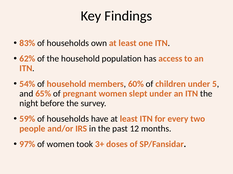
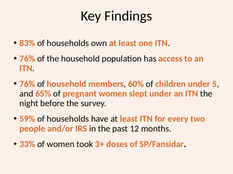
62% at (27, 59): 62% -> 76%
54% at (27, 84): 54% -> 76%
97%: 97% -> 33%
